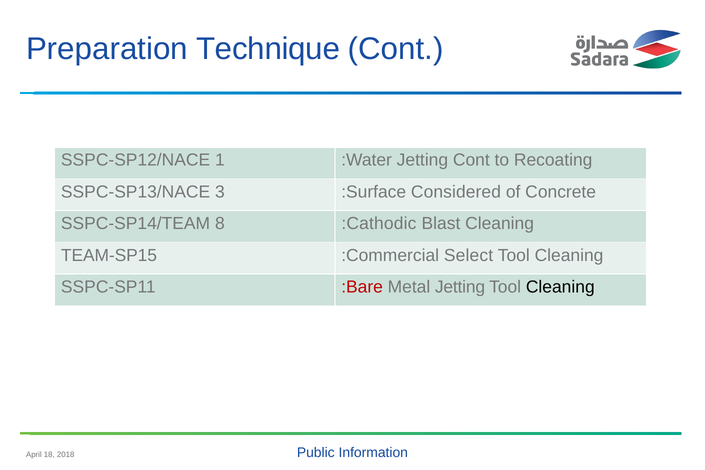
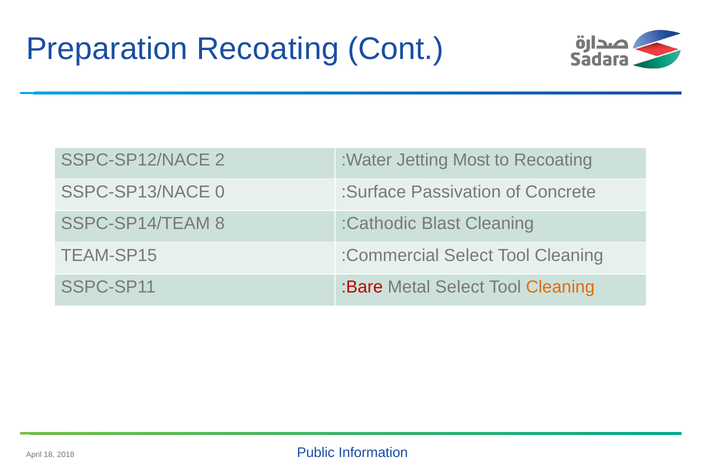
Preparation Technique: Technique -> Recoating
1: 1 -> 2
Jetting Cont: Cont -> Most
3: 3 -> 0
Considered: Considered -> Passivation
Metal Jetting: Jetting -> Select
Cleaning at (560, 287) colour: black -> orange
